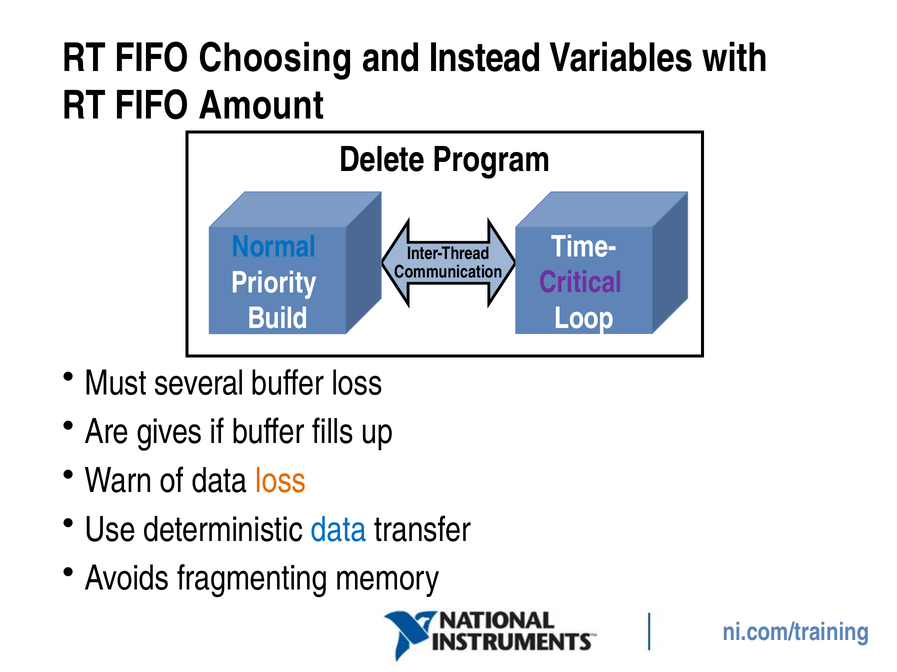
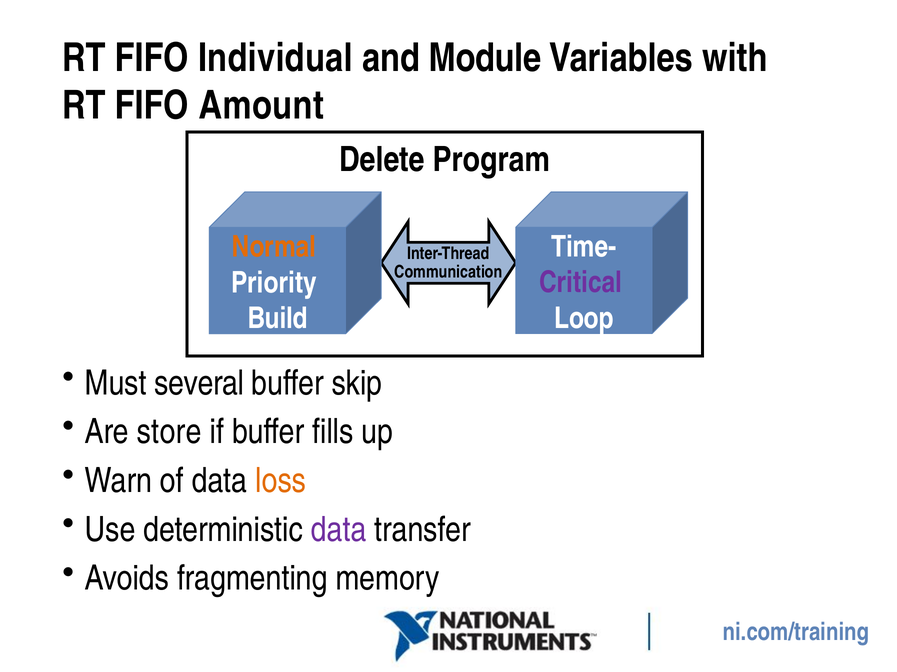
Choosing: Choosing -> Individual
Instead: Instead -> Module
Normal colour: blue -> orange
buffer loss: loss -> skip
gives: gives -> store
data at (339, 530) colour: blue -> purple
